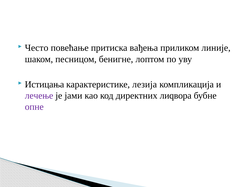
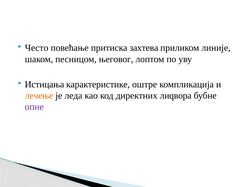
вађења: вађења -> захтева
бенигне: бенигне -> његовог
лезија: лезија -> оштре
лечење colour: purple -> orange
јами: јами -> леда
